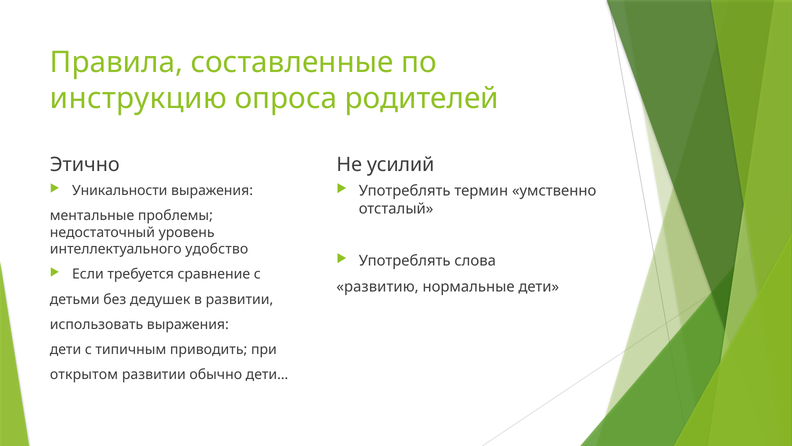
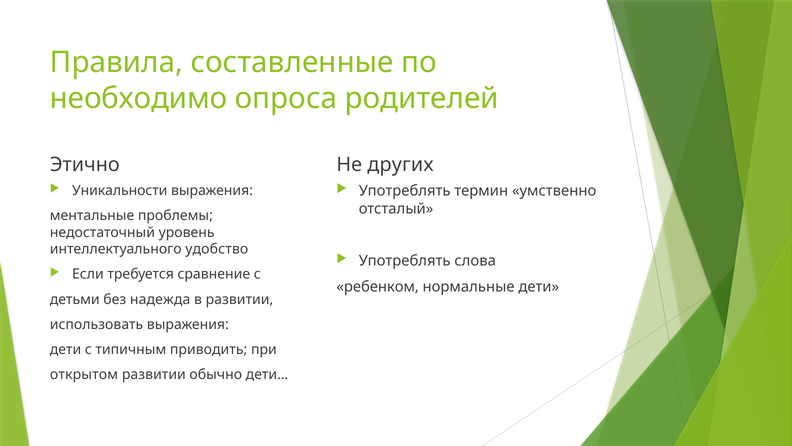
инструкцию: инструкцию -> необходимо
усилий: усилий -> других
развитию: развитию -> ребенком
дедушек: дедушек -> надежда
